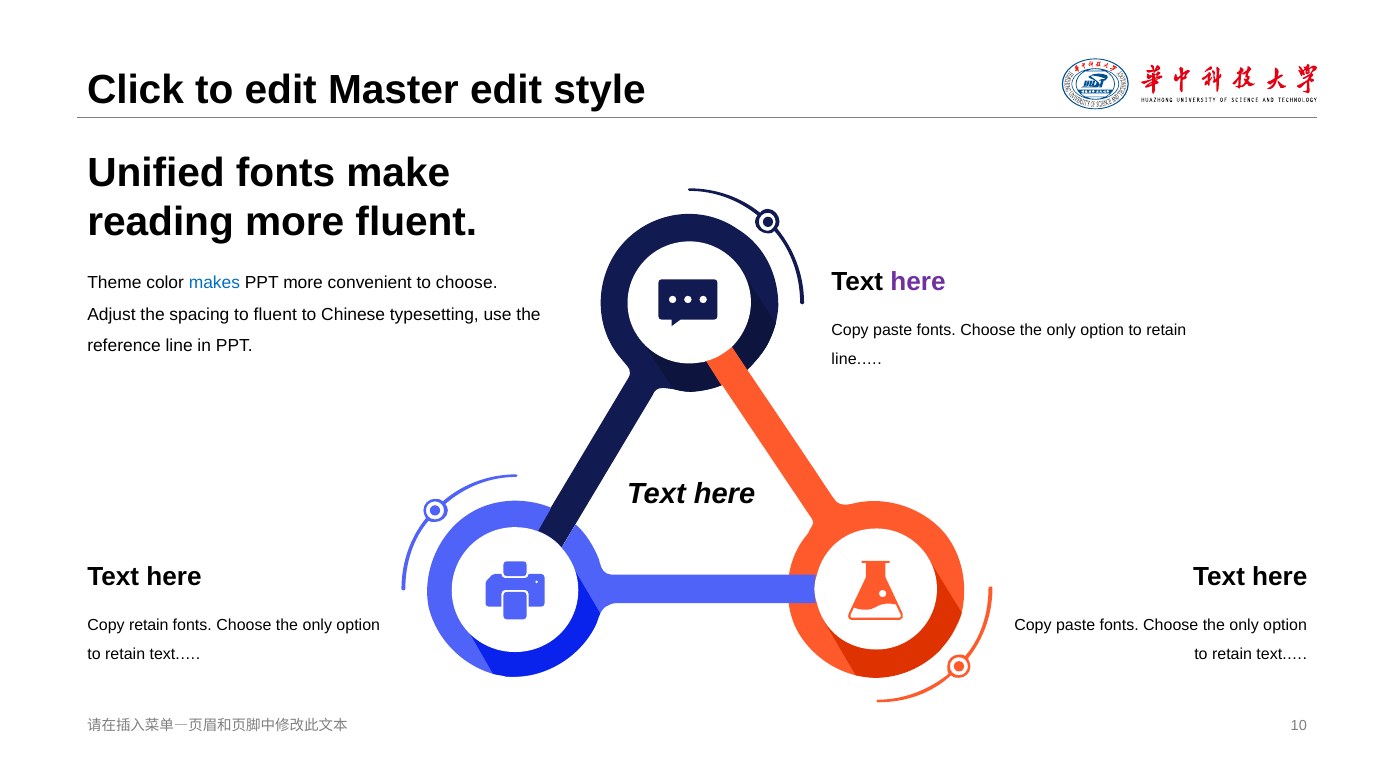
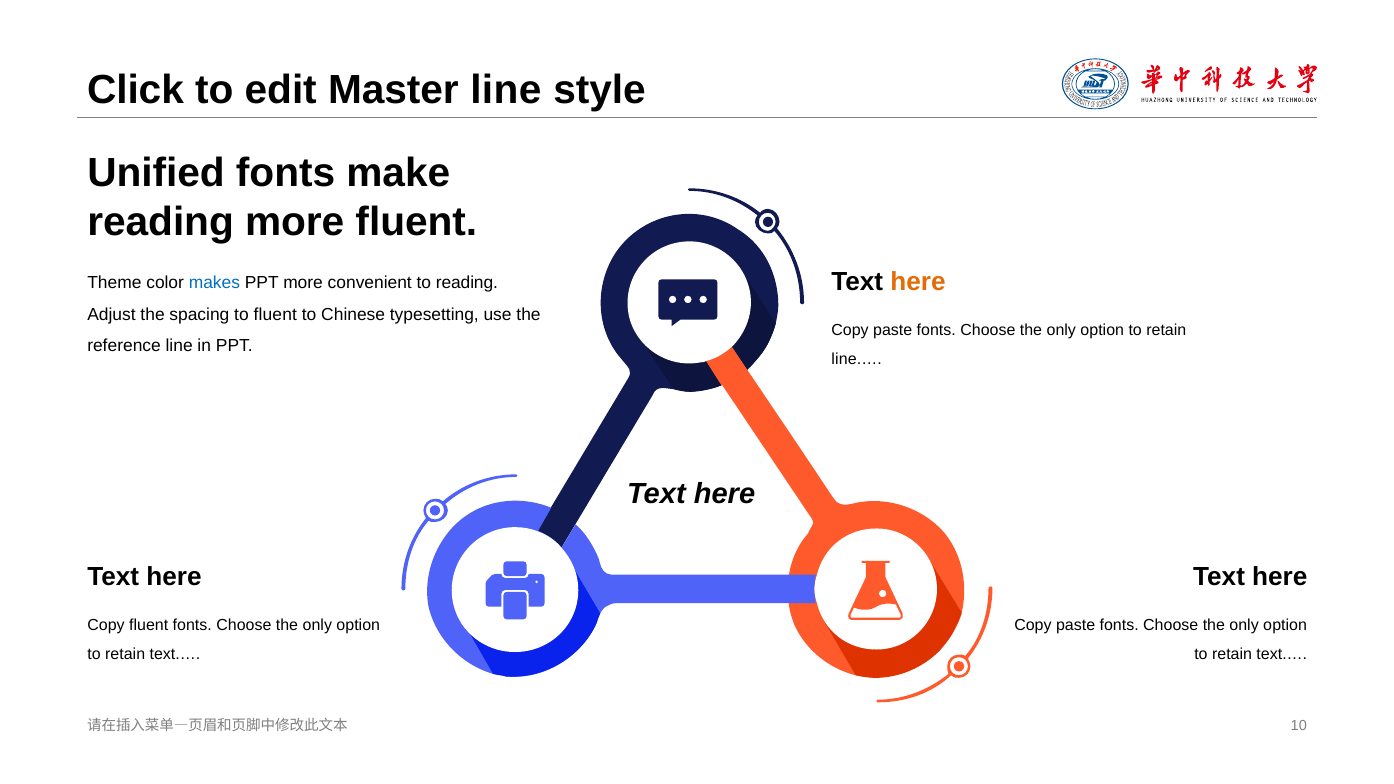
Master edit: edit -> line
here at (918, 282) colour: purple -> orange
to choose: choose -> reading
Copy retain: retain -> fluent
